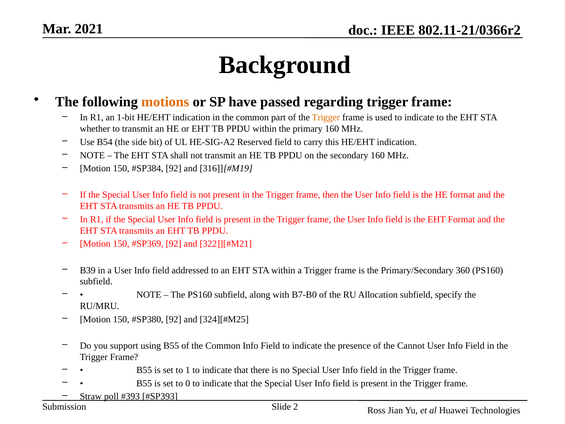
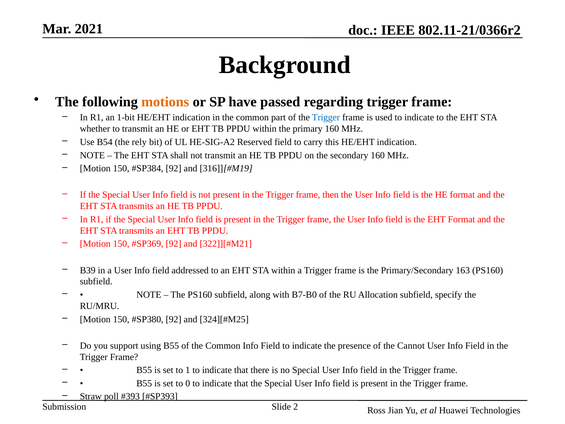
Trigger at (326, 117) colour: orange -> blue
side: side -> rely
360: 360 -> 163
